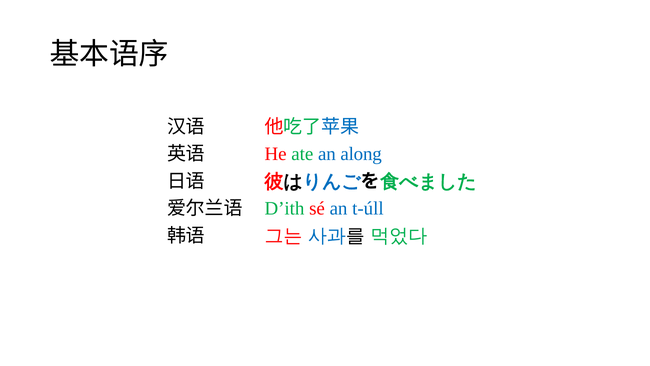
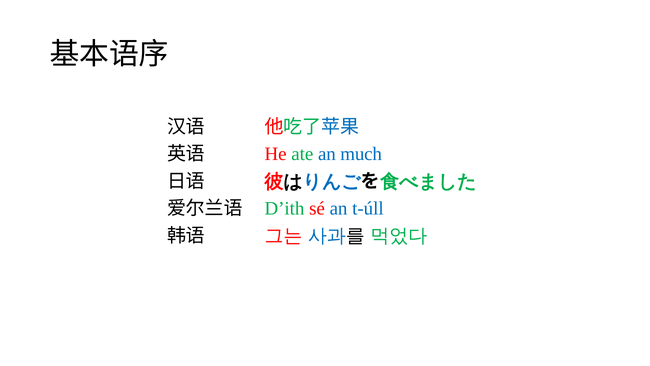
along: along -> much
